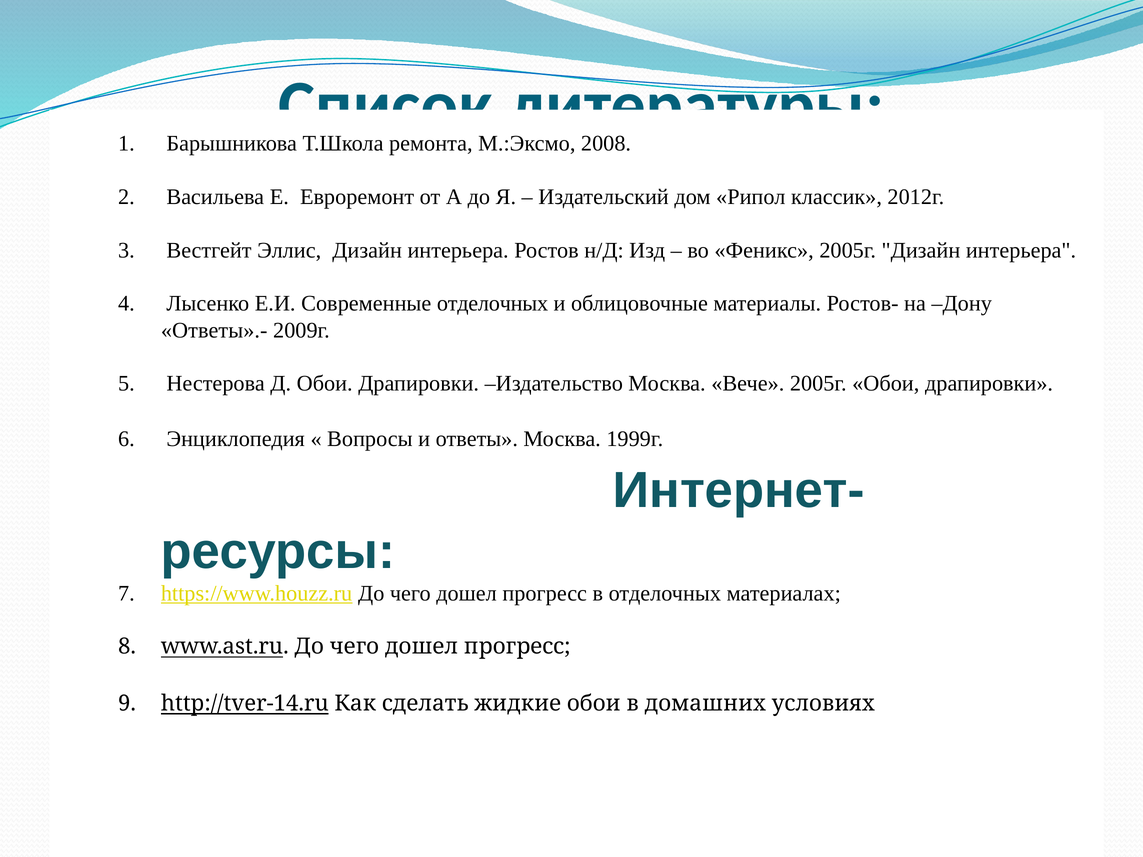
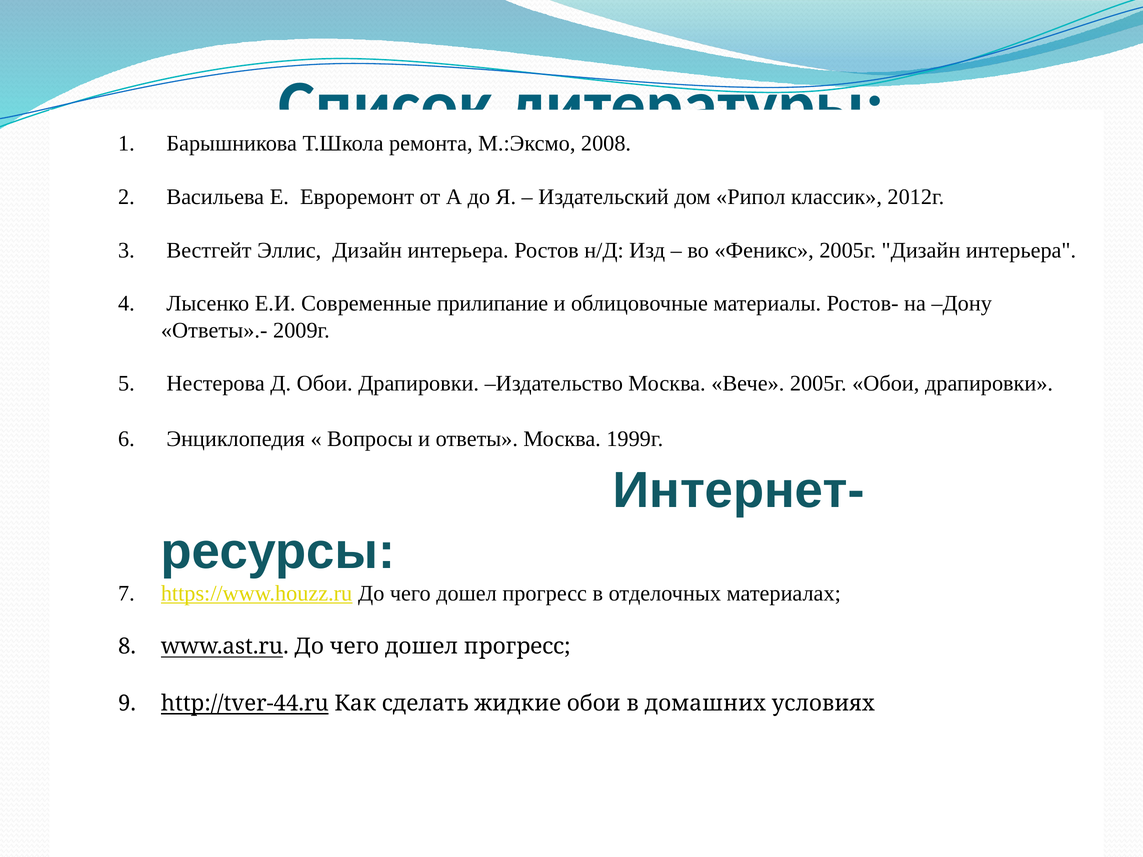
Современные отделочных: отделочных -> прилипание
http://tver-14.ru: http://tver-14.ru -> http://tver-44.ru
